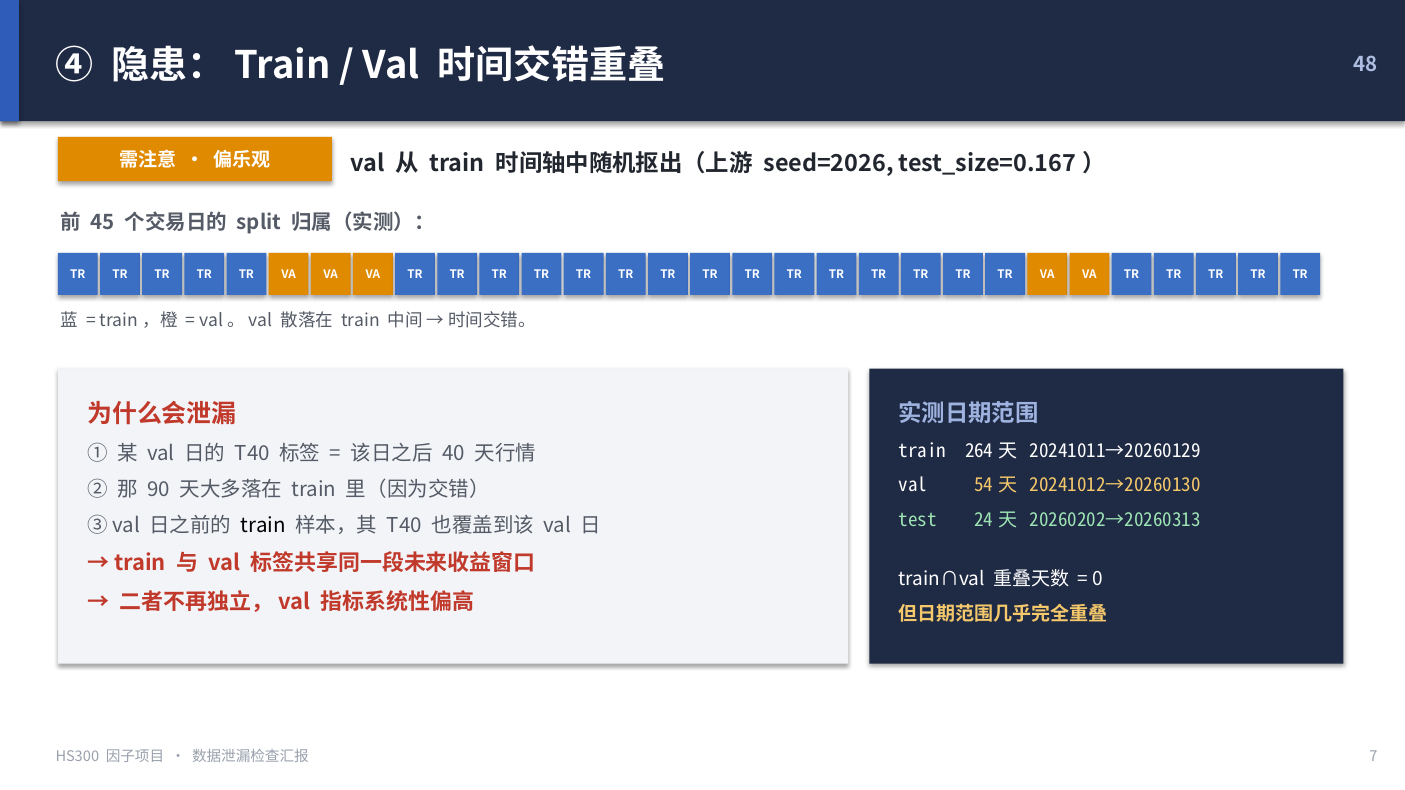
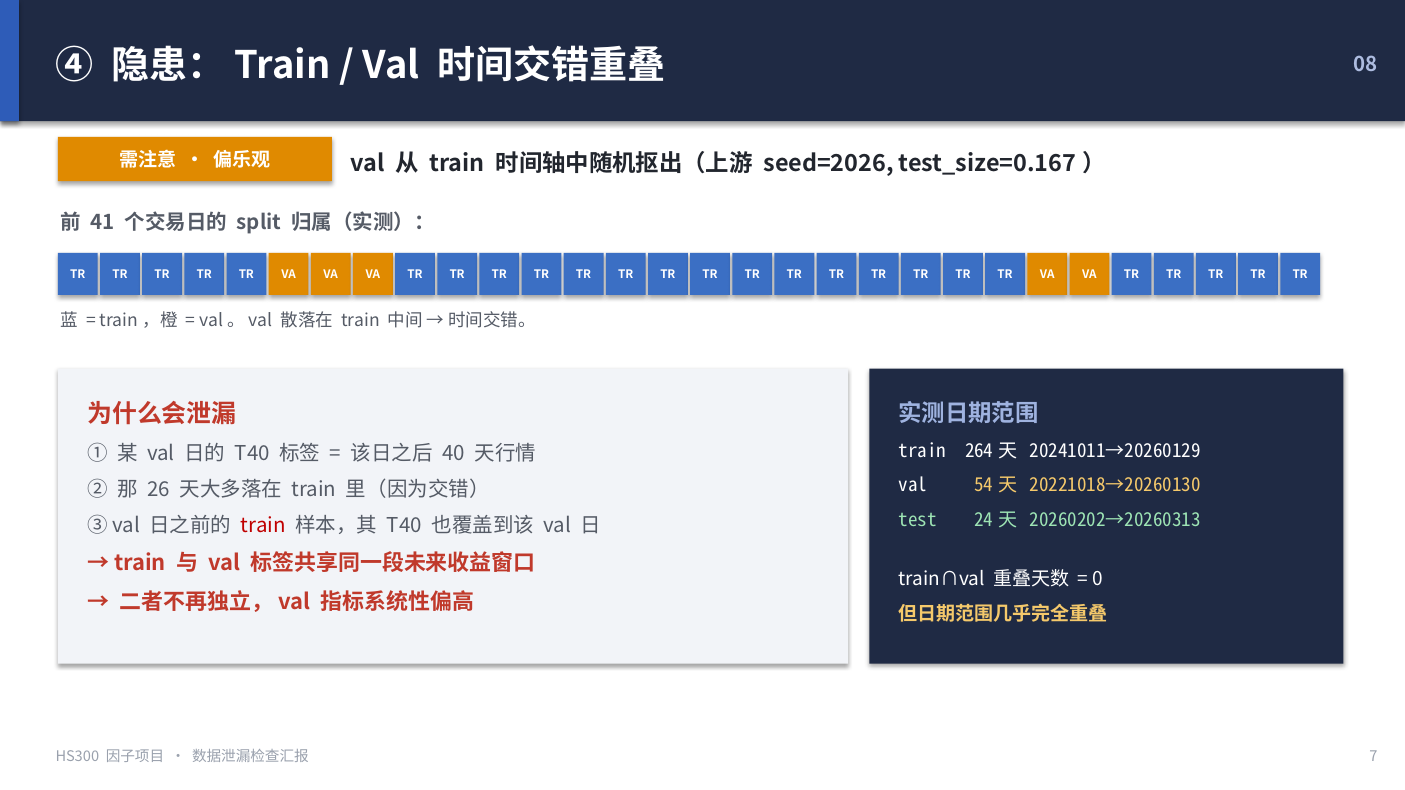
48: 48 -> 08
45: 45 -> 41
20241012→20260130: 20241012→20260130 -> 20221018→20260130
90: 90 -> 26
train at (263, 526) colour: black -> red
